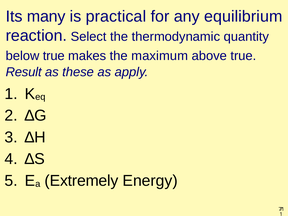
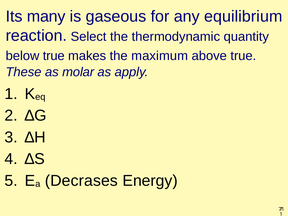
practical: practical -> gaseous
Result: Result -> These
these: these -> molar
Extremely: Extremely -> Decrases
